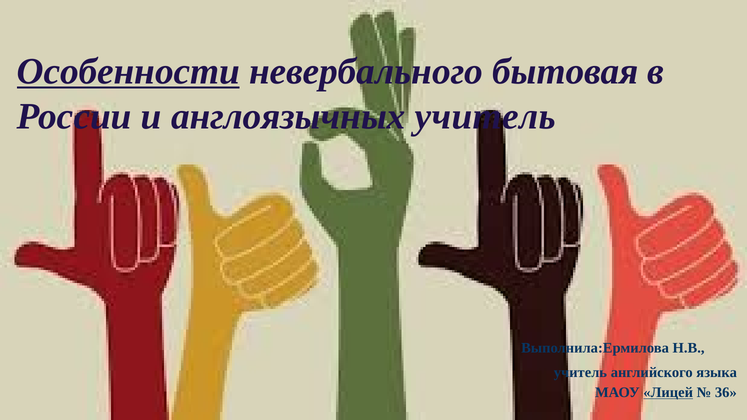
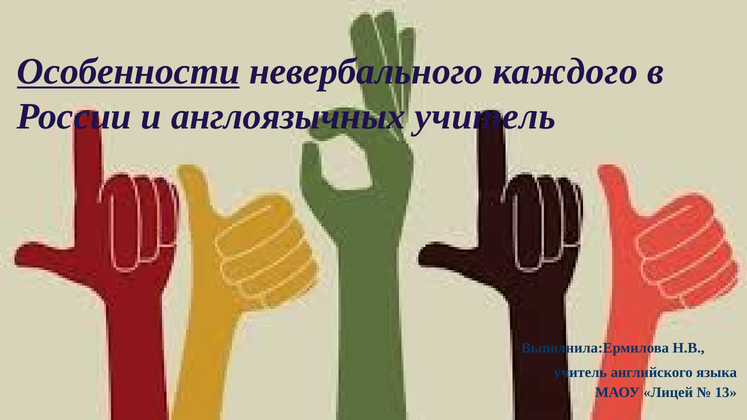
бытовая: бытовая -> каждого
Лицей underline: present -> none
36: 36 -> 13
